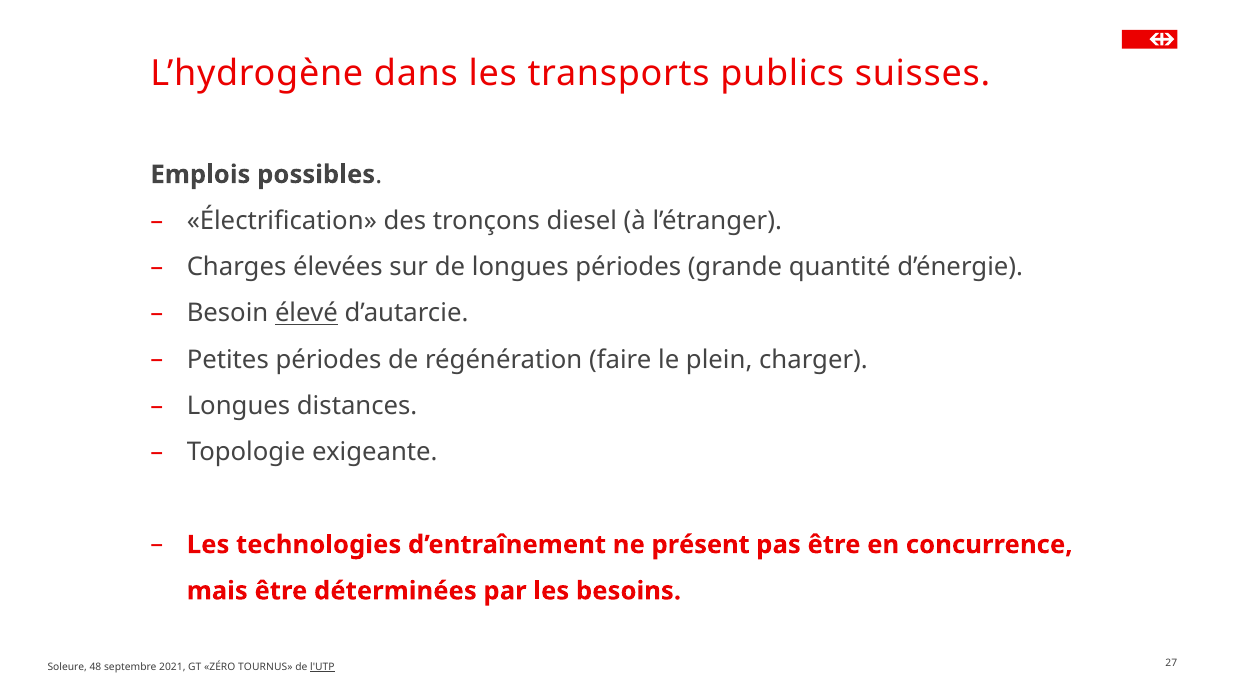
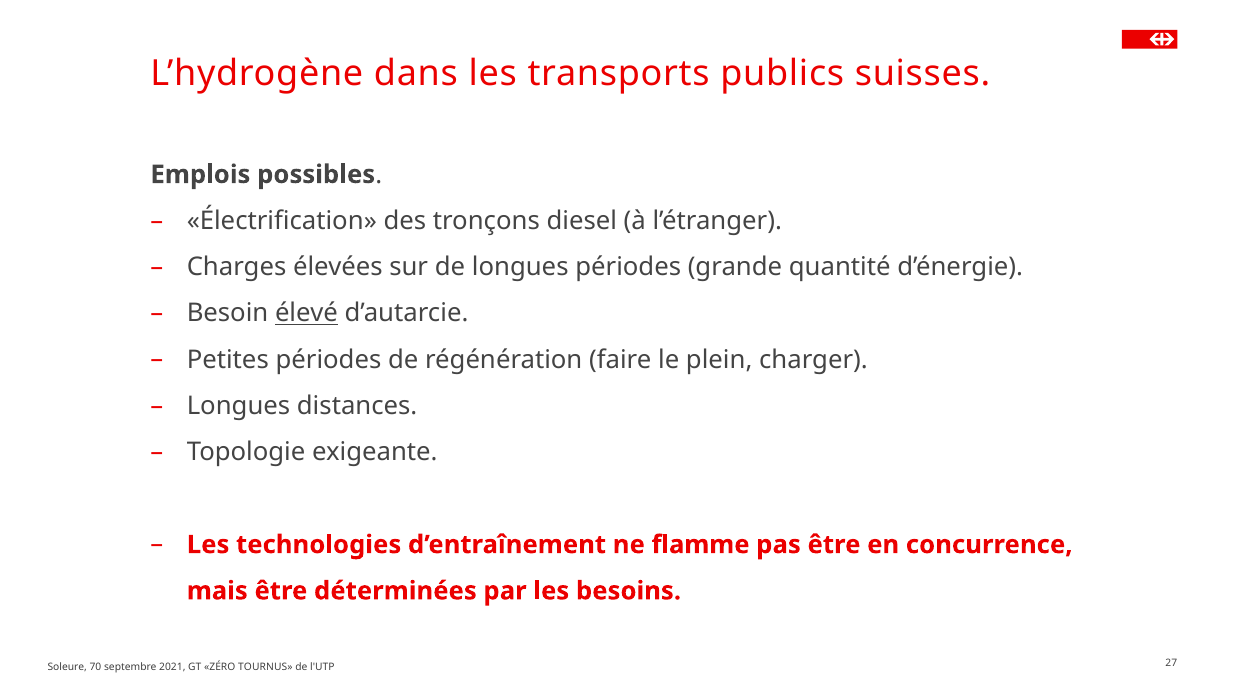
présent: présent -> flamme
48: 48 -> 70
l'UTP underline: present -> none
